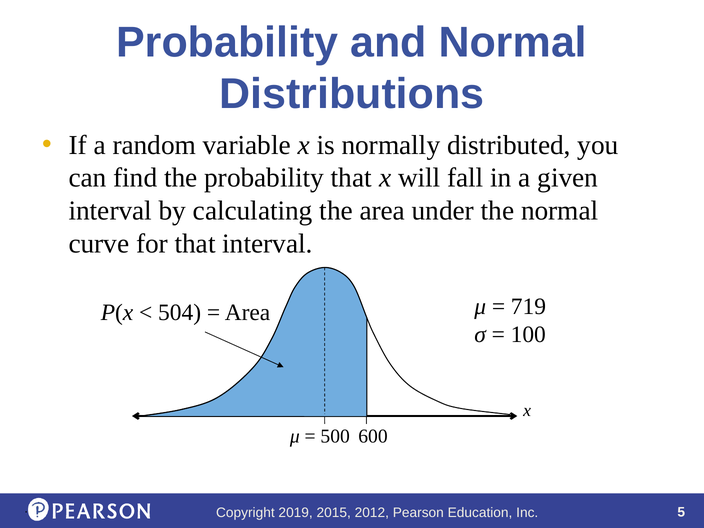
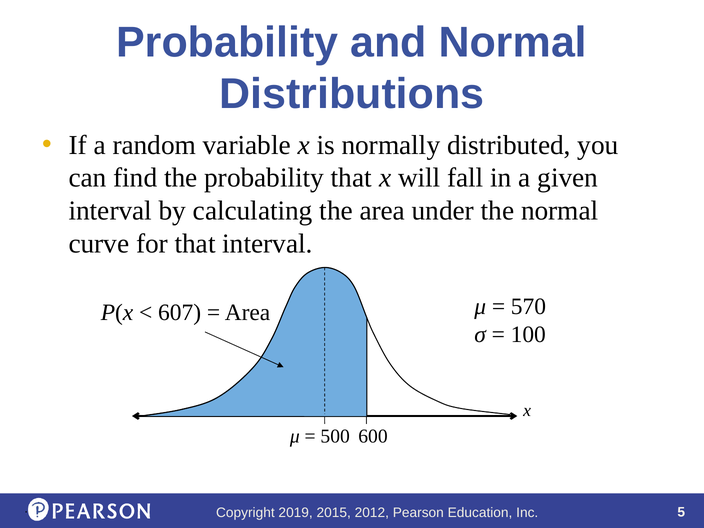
719: 719 -> 570
504: 504 -> 607
